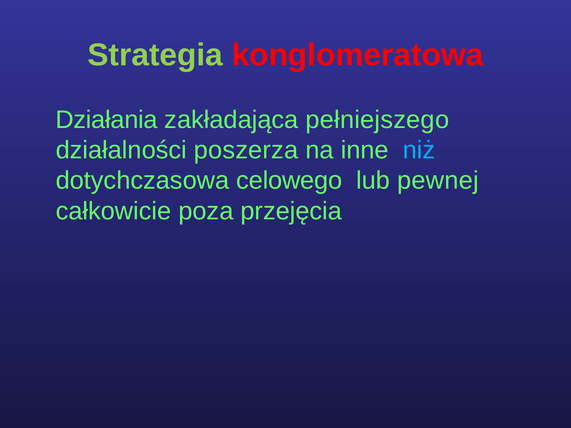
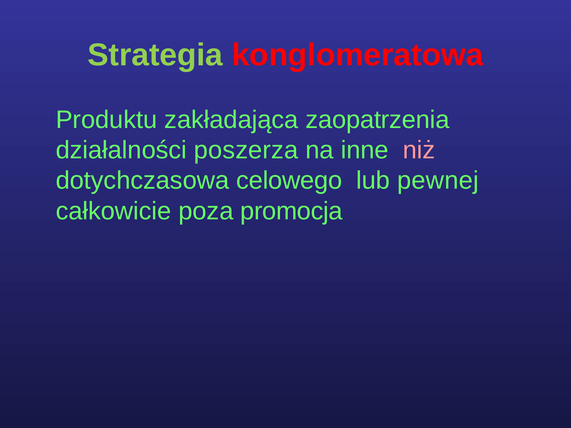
Działania: Działania -> Produktu
pełniejszego: pełniejszego -> zaopatrzenia
niż colour: light blue -> pink
przejęcia: przejęcia -> promocja
